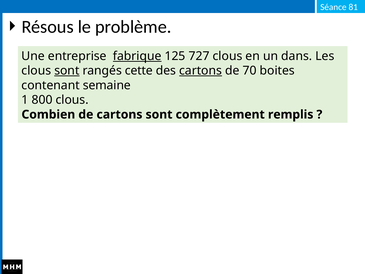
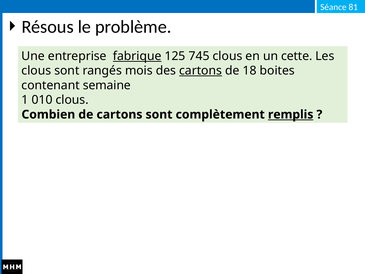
727: 727 -> 745
dans: dans -> cette
sont at (67, 71) underline: present -> none
cette: cette -> mois
70: 70 -> 18
800: 800 -> 010
remplis underline: none -> present
